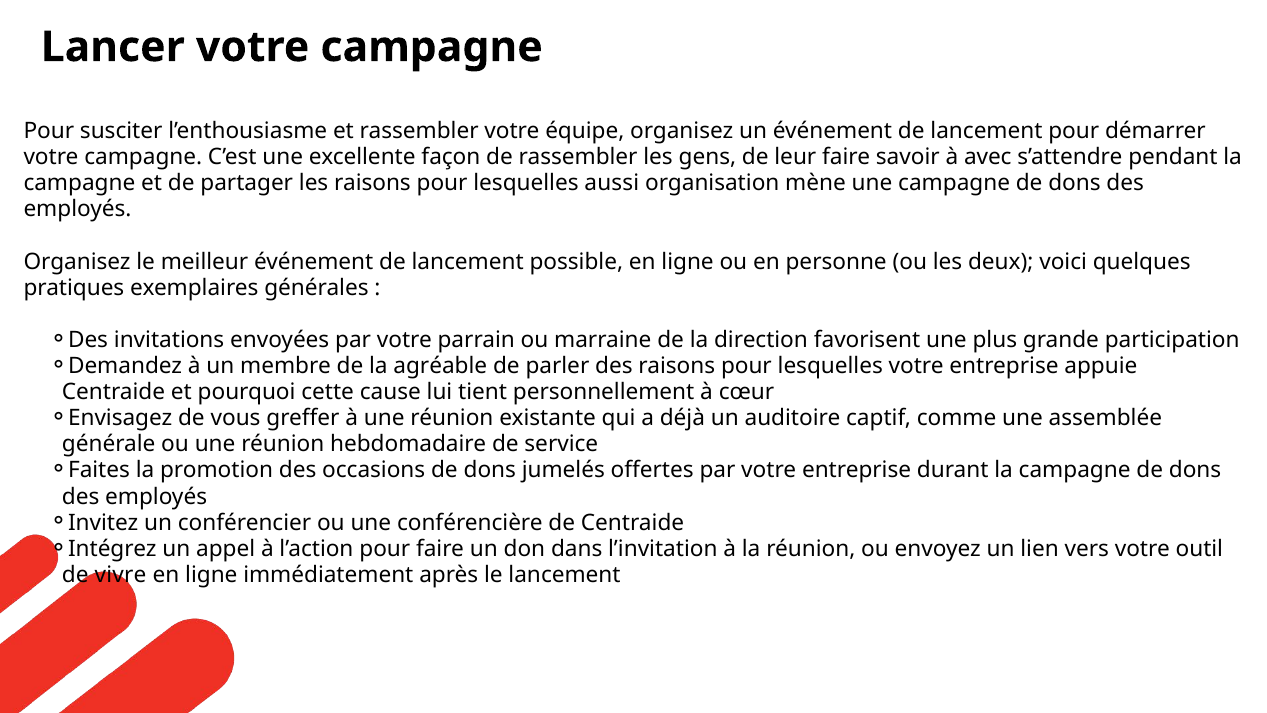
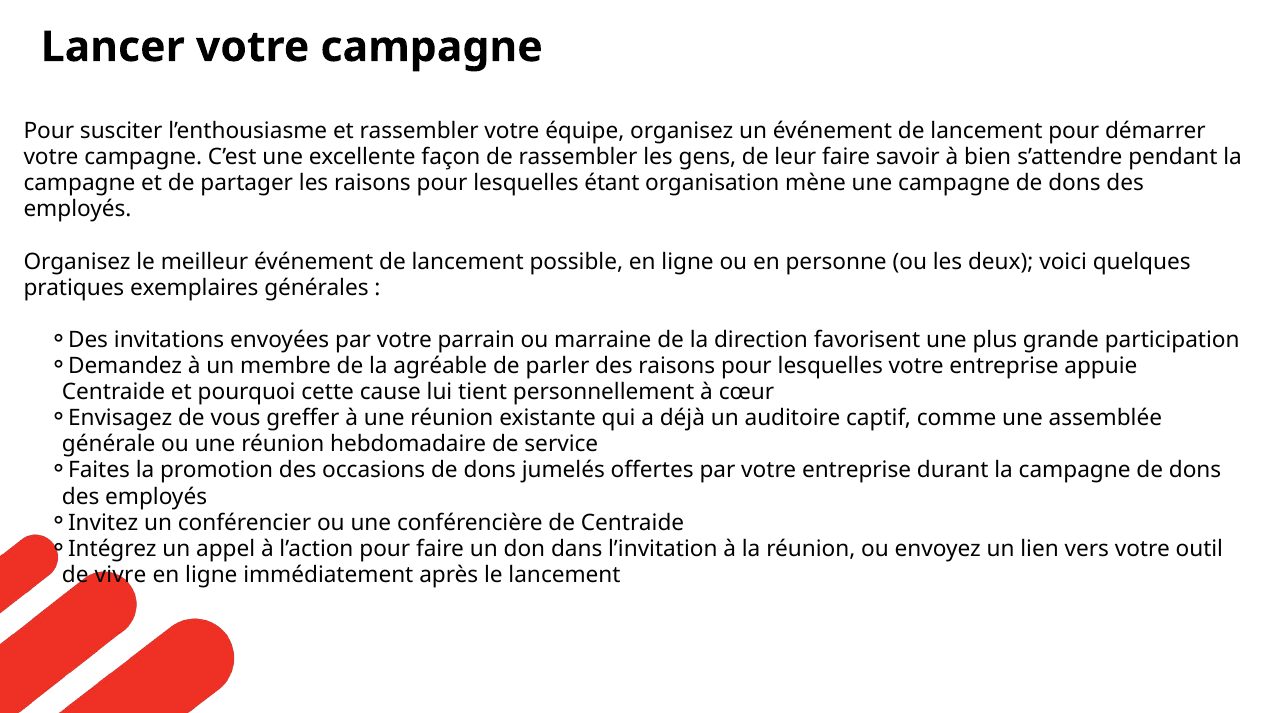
avec: avec -> bien
aussi: aussi -> étant
